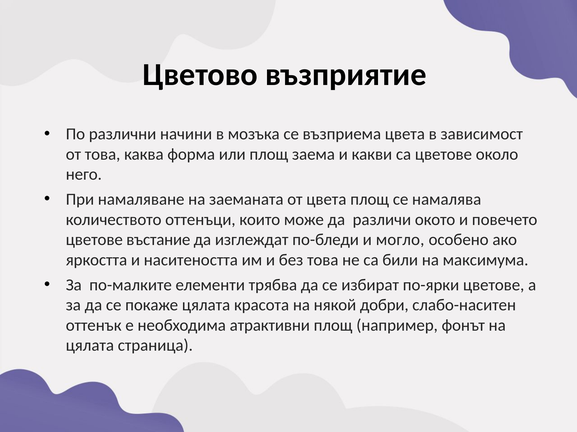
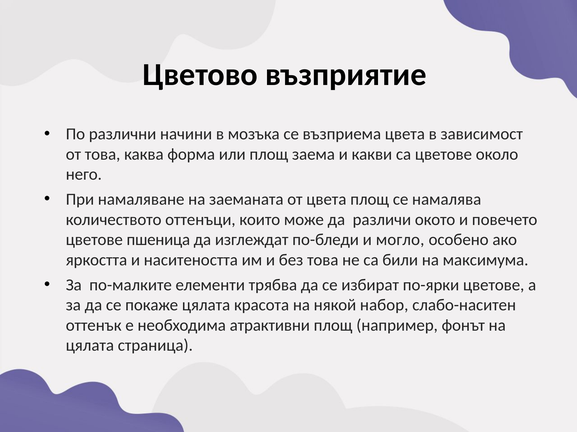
въстание: въстание -> пшеница
добри: добри -> набор
